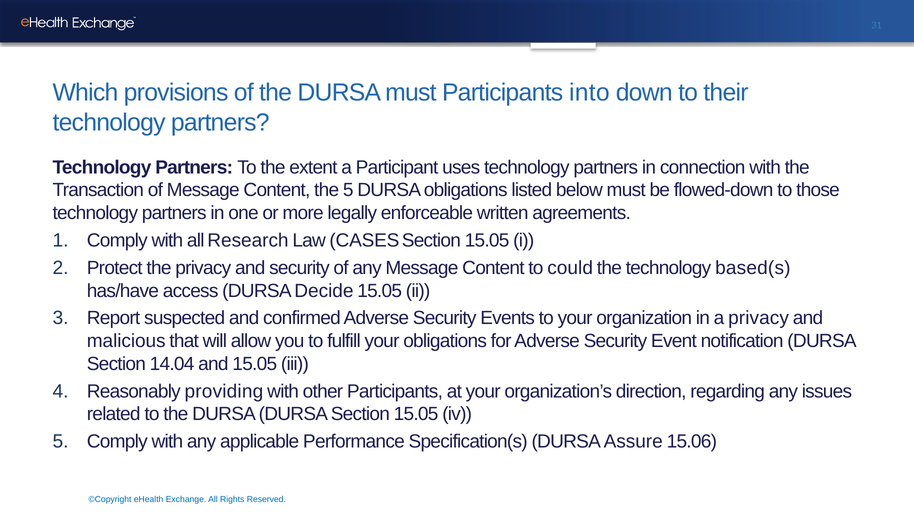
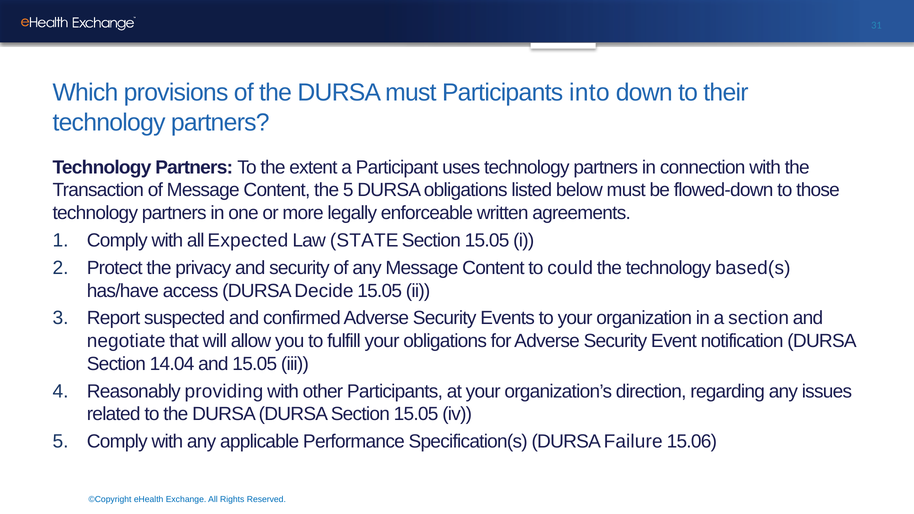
Research: Research -> Expected
CASES: CASES -> STATE
a privacy: privacy -> section
malicious: malicious -> negotiate
Assure: Assure -> Failure
